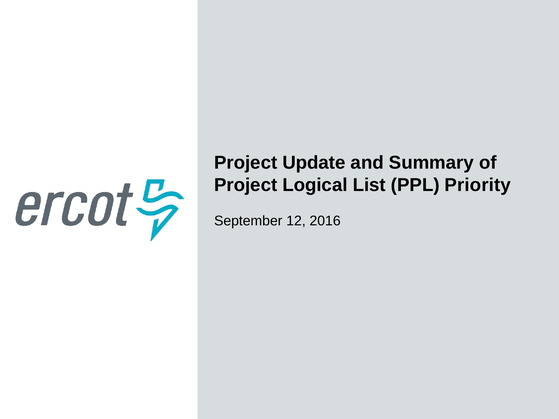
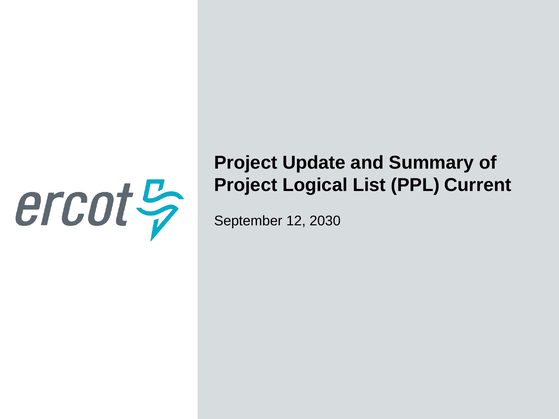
Priority: Priority -> Current
2016: 2016 -> 2030
